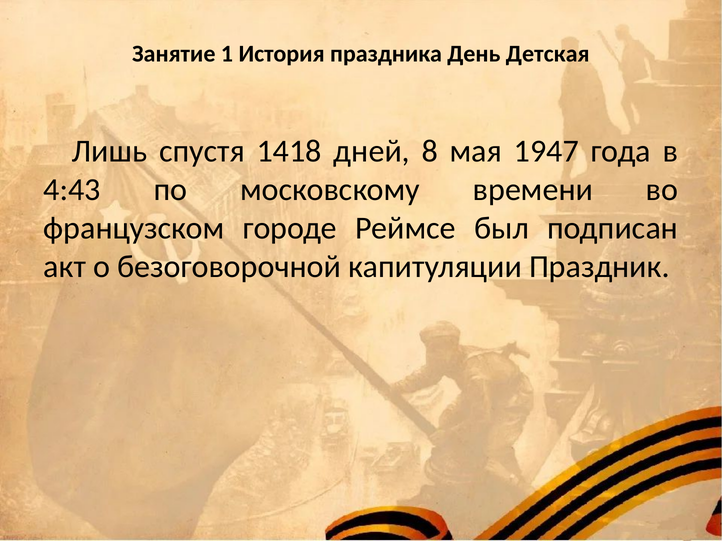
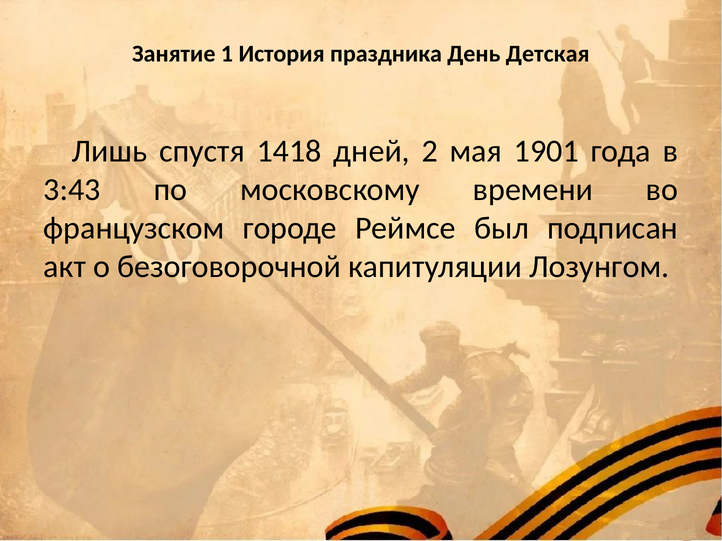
8: 8 -> 2
1947: 1947 -> 1901
4:43: 4:43 -> 3:43
Праздник: Праздник -> Лозунгом
